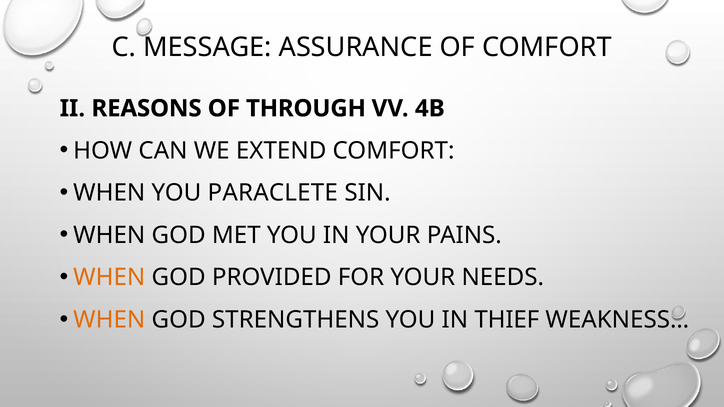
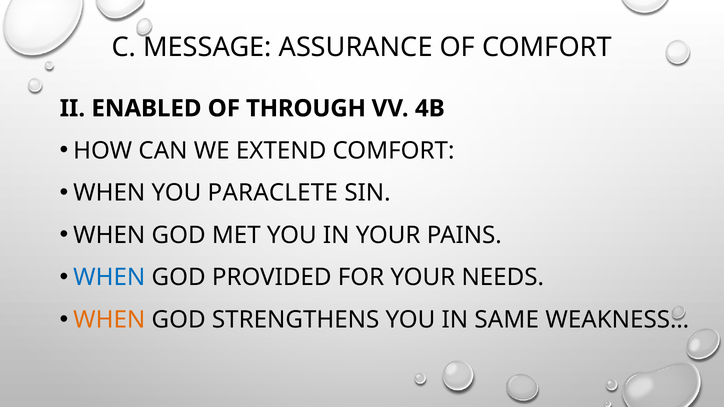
REASONS: REASONS -> ENABLED
WHEN at (109, 278) colour: orange -> blue
THIEF: THIEF -> SAME
